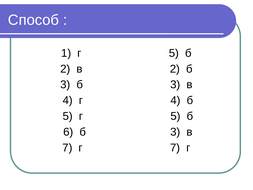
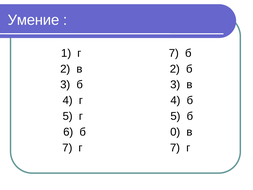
Способ: Способ -> Умение
1 г 5: 5 -> 7
6 б 3: 3 -> 0
